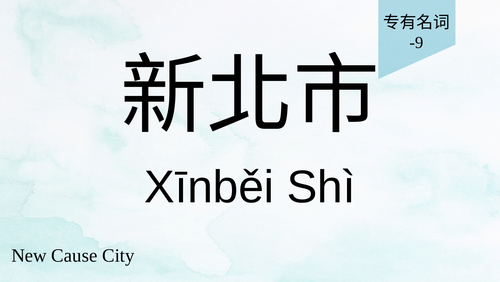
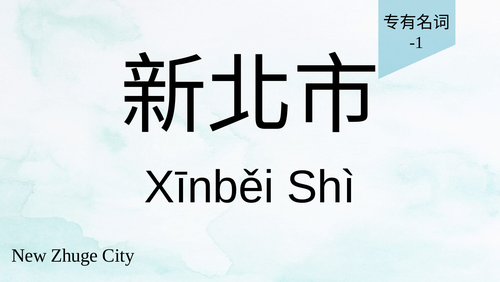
-9: -9 -> -1
Cause: Cause -> Zhuge
